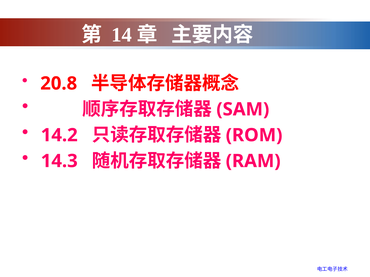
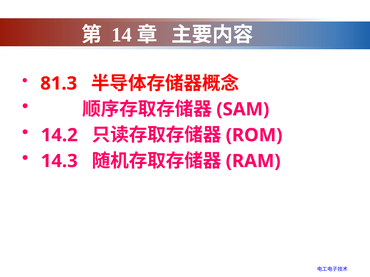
20.8: 20.8 -> 81.3
